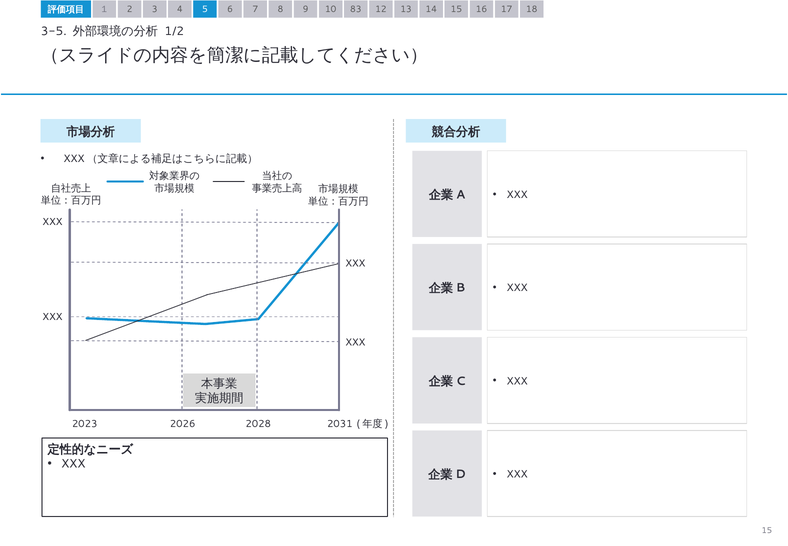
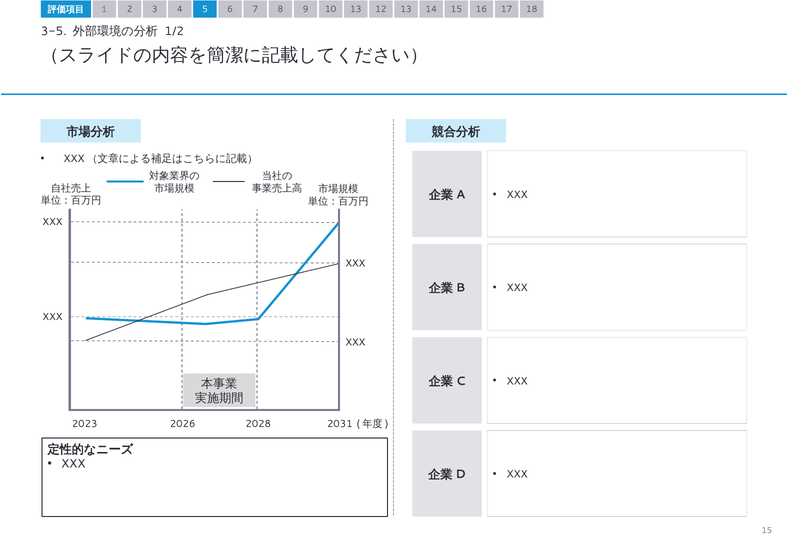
10 83: 83 -> 13
